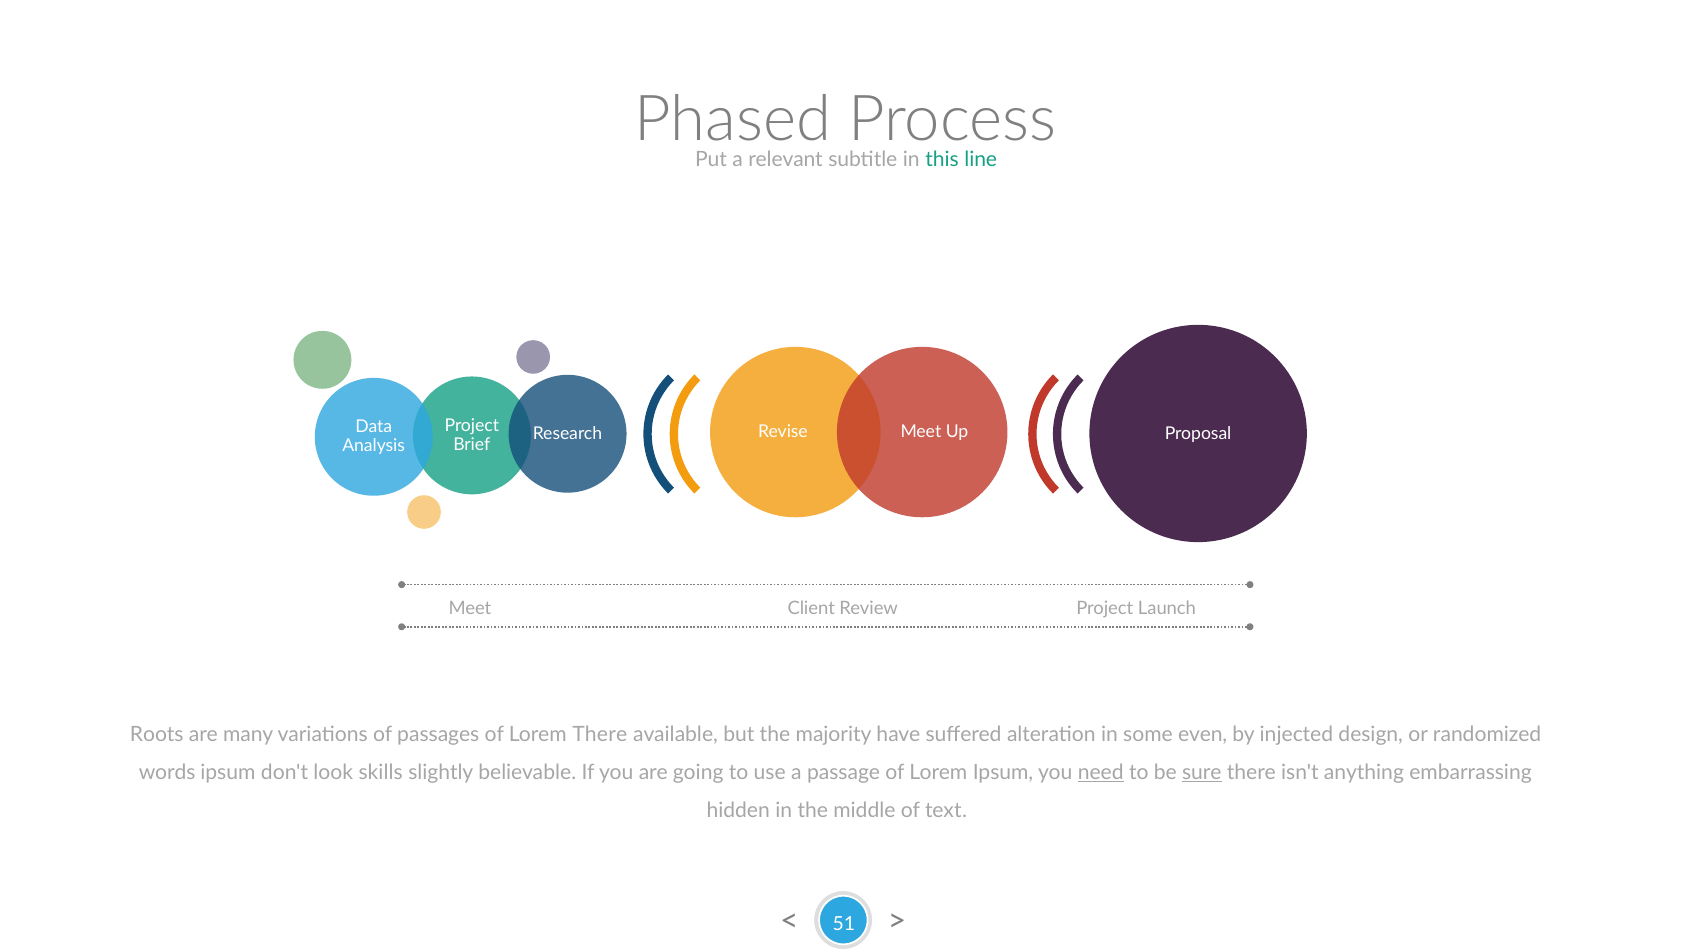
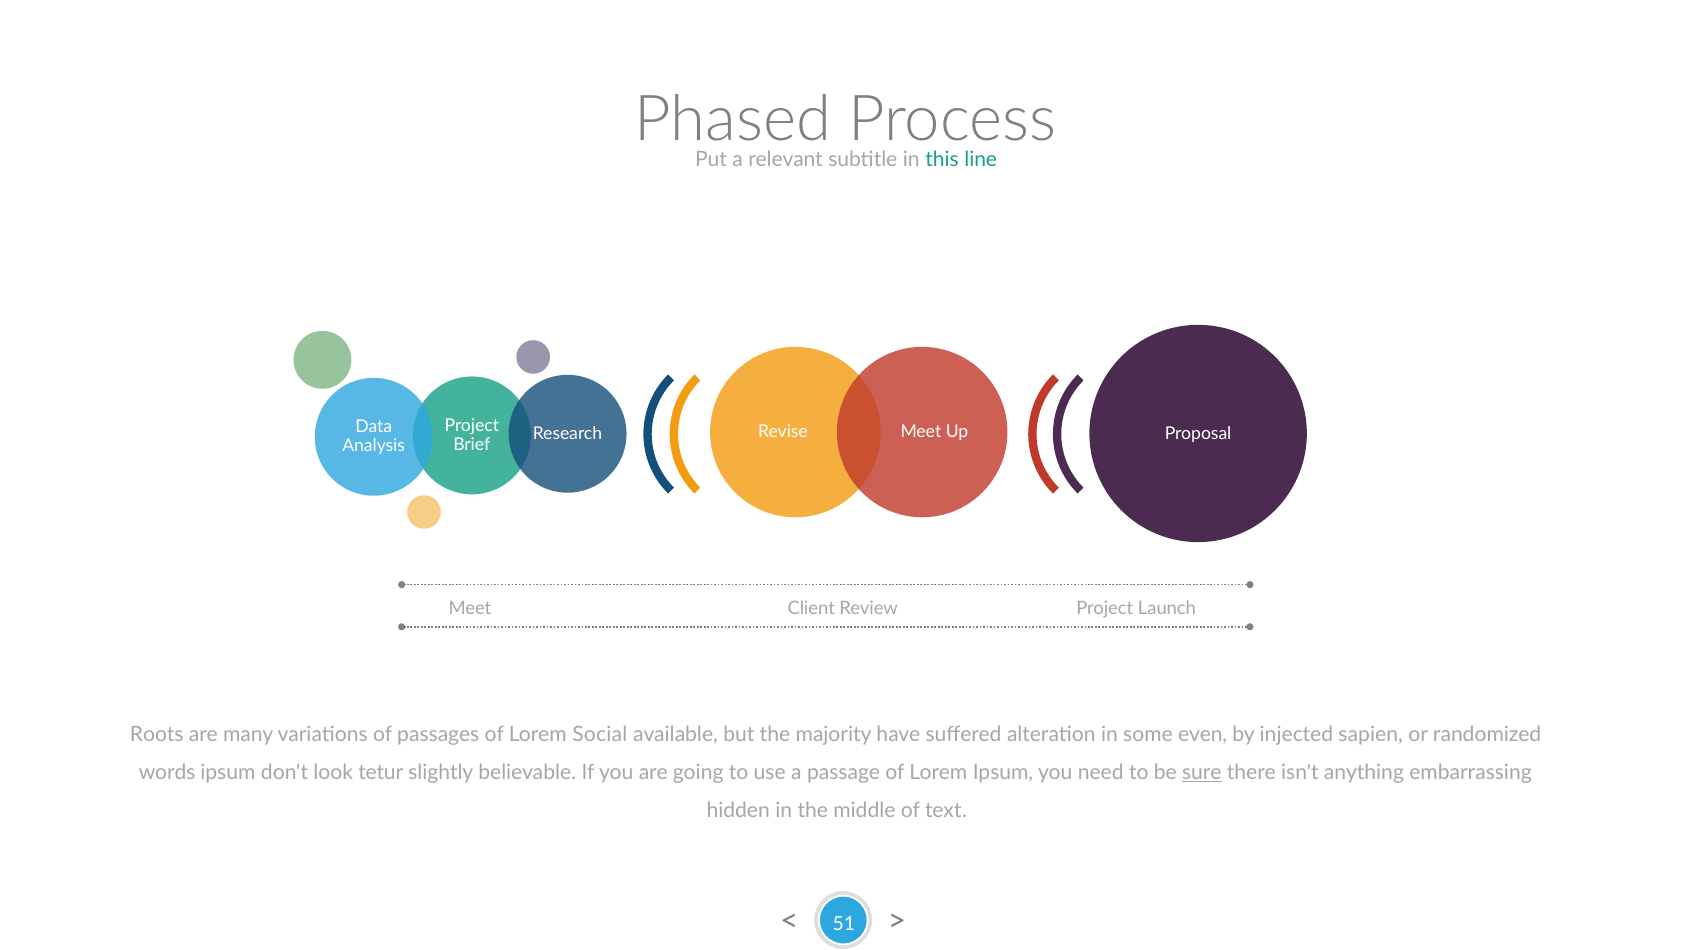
Lorem There: There -> Social
design: design -> sapien
skills: skills -> tetur
need underline: present -> none
